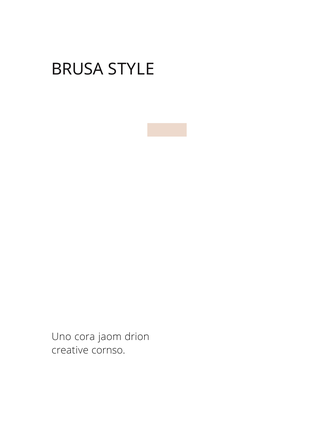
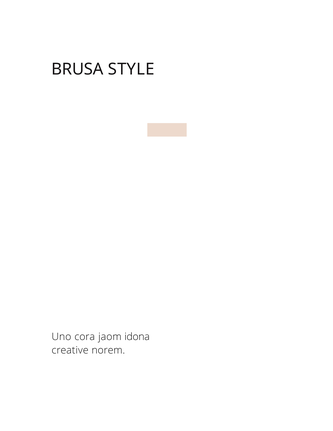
drion: drion -> idona
cornso: cornso -> norem
